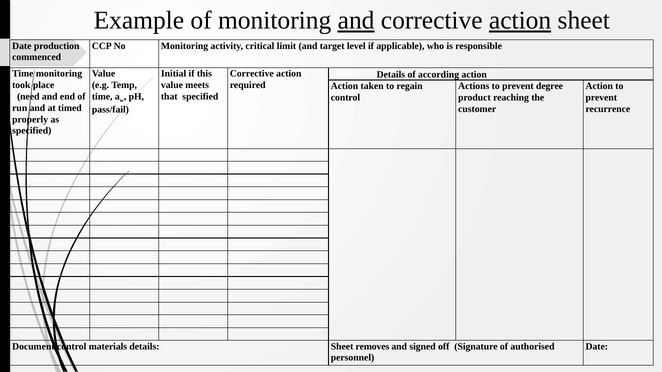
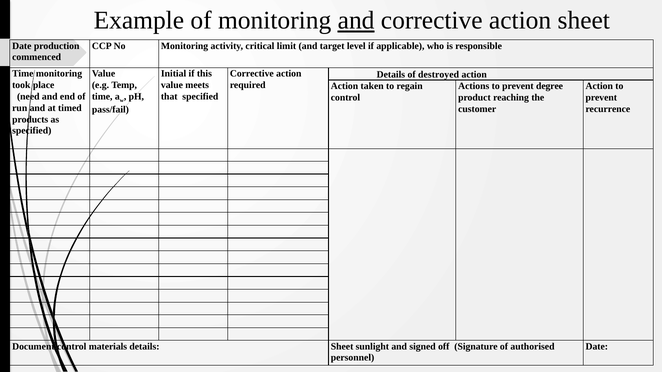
action at (520, 21) underline: present -> none
according: according -> destroyed
properly: properly -> products
removes: removes -> sunlight
